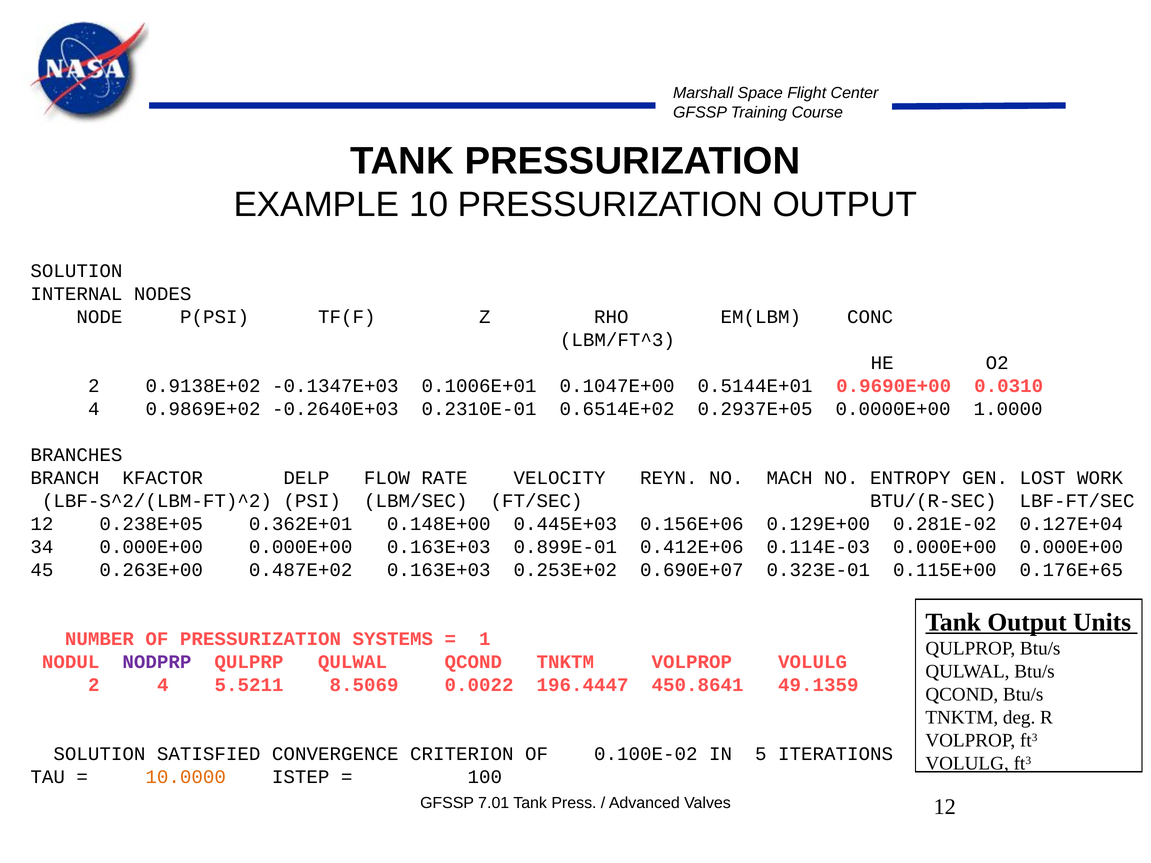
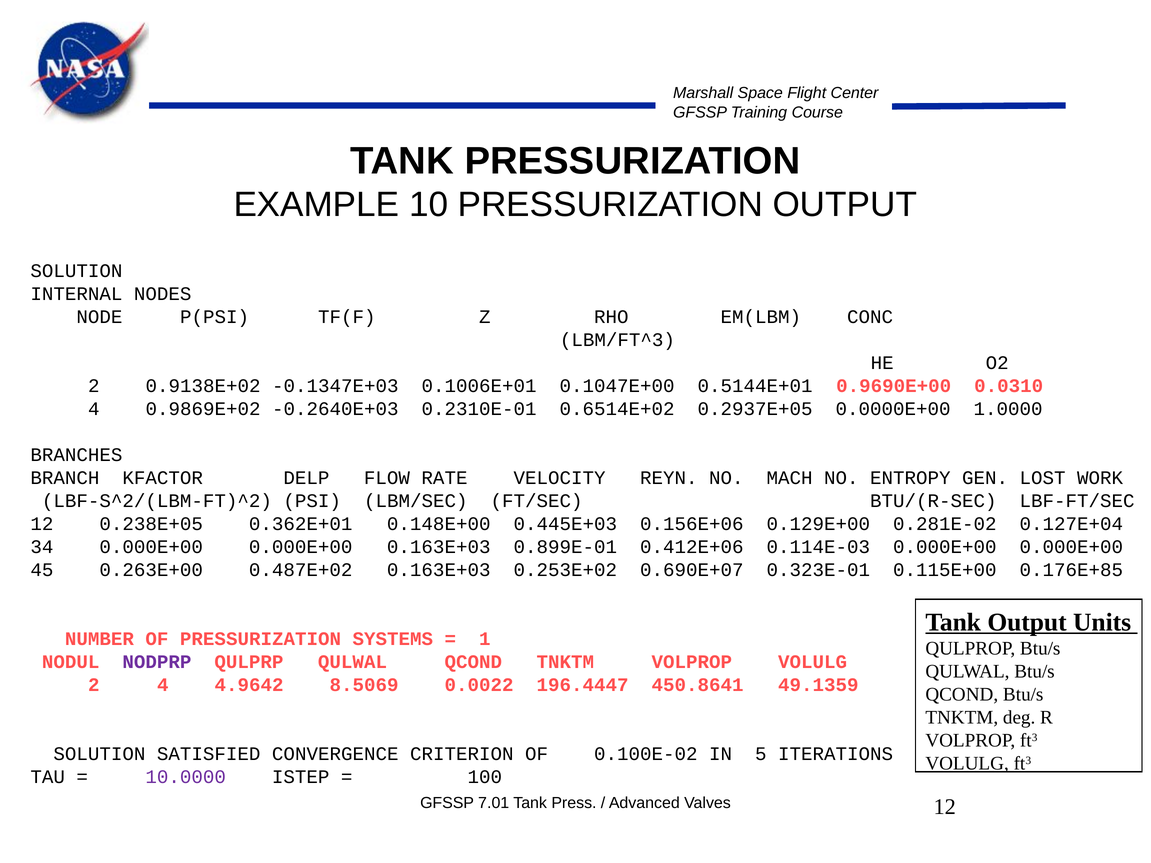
0.176E+65: 0.176E+65 -> 0.176E+85
5.5211: 5.5211 -> 4.9642
10.0000 colour: orange -> purple
